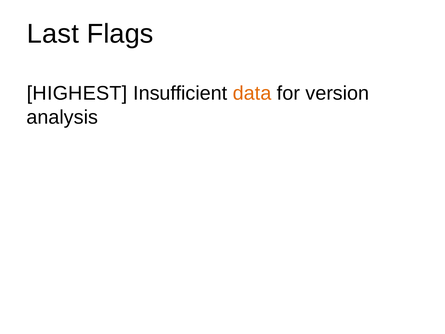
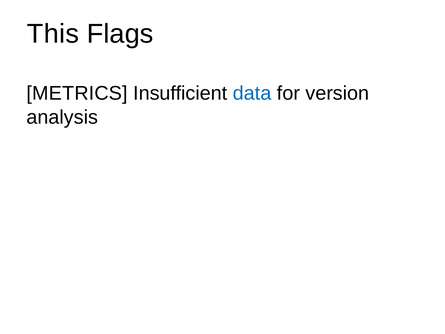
Last: Last -> This
HIGHEST: HIGHEST -> METRICS
data colour: orange -> blue
